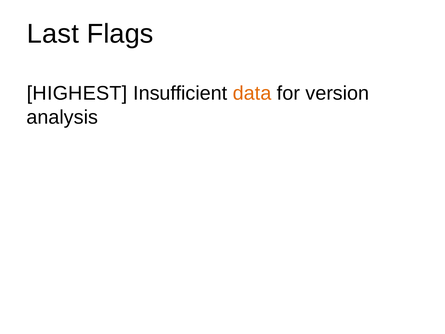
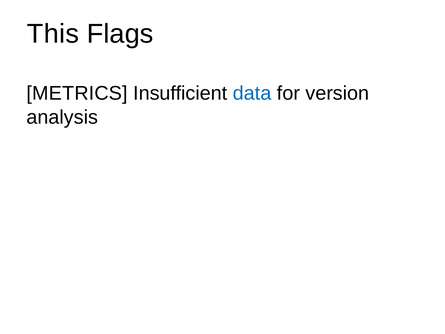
Last: Last -> This
HIGHEST: HIGHEST -> METRICS
data colour: orange -> blue
